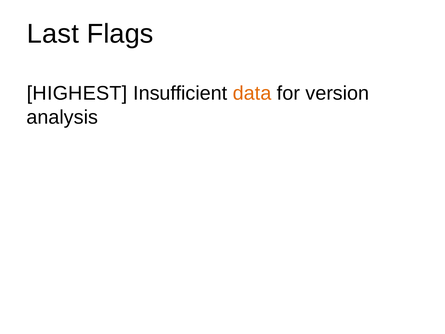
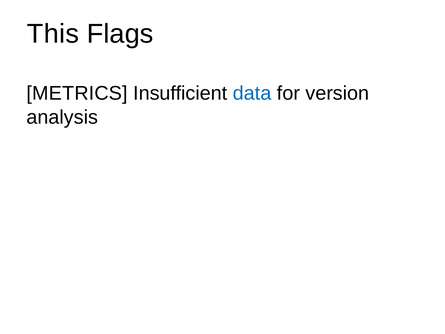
Last: Last -> This
HIGHEST: HIGHEST -> METRICS
data colour: orange -> blue
